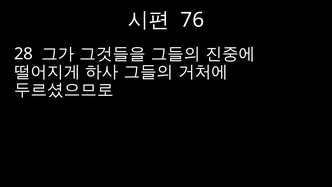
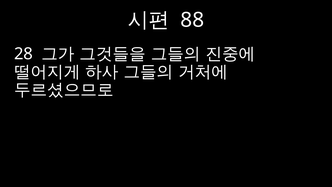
76: 76 -> 88
